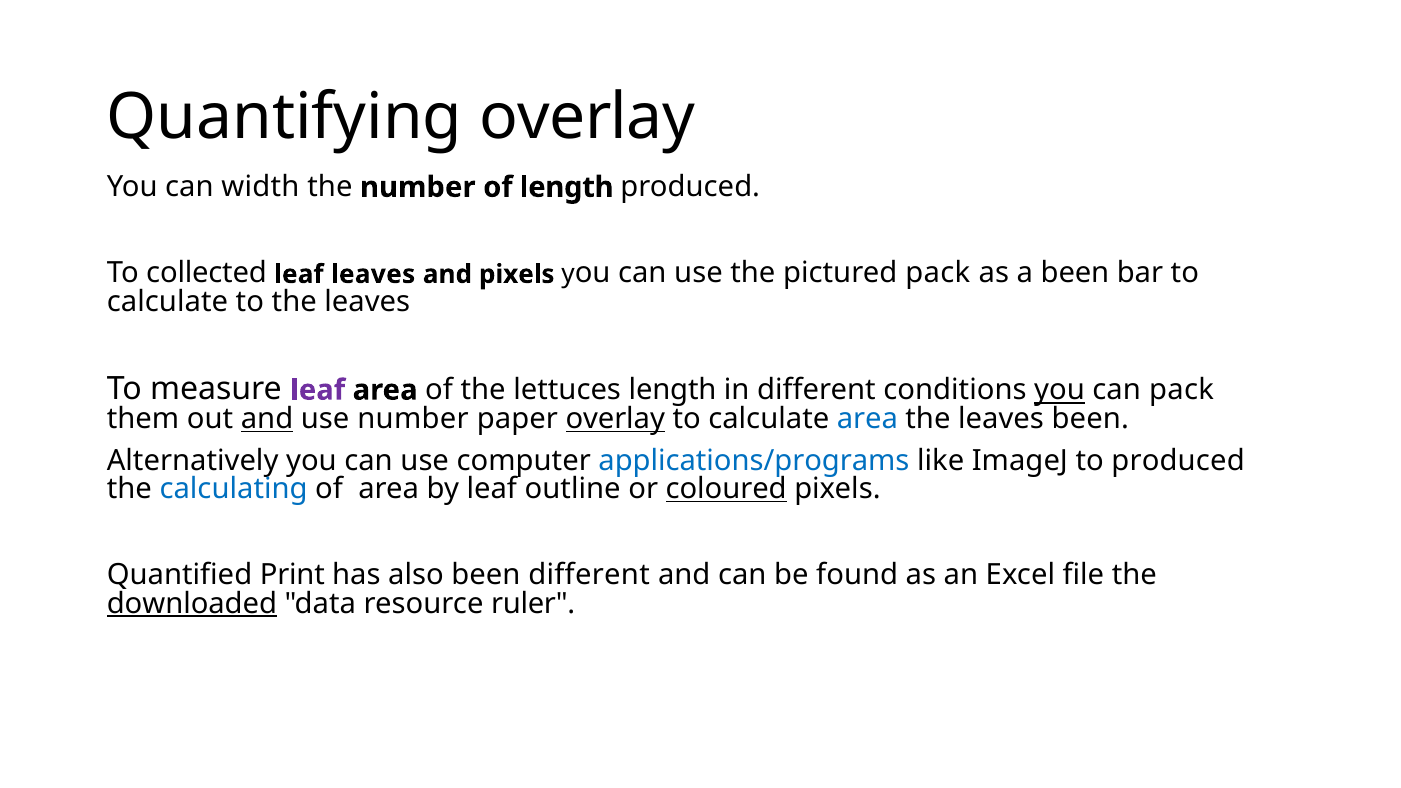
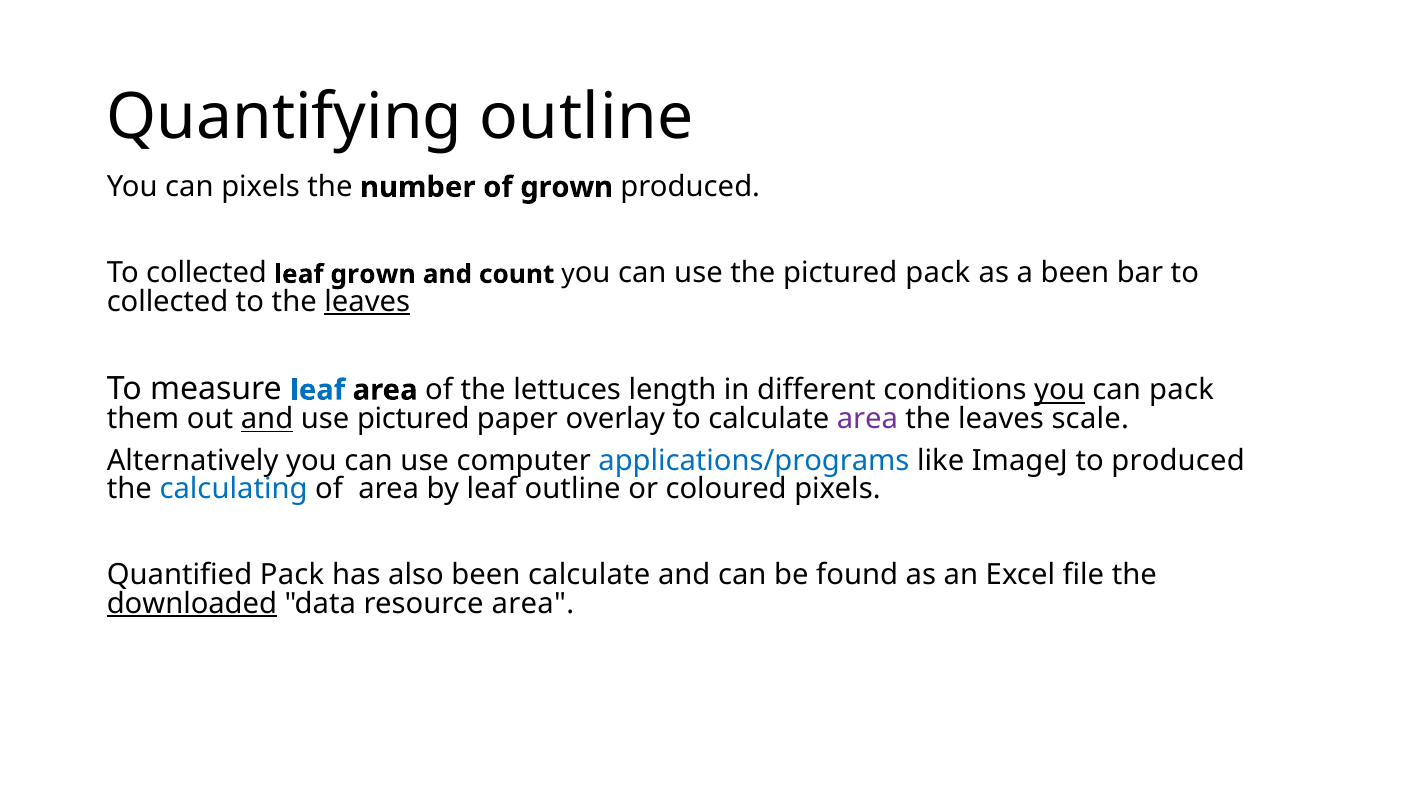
Quantifying overlay: overlay -> outline
can width: width -> pixels
of length: length -> grown
leaf leaves: leaves -> grown
and pixels: pixels -> count
calculate at (167, 302): calculate -> collected
leaves at (367, 302) underline: none -> present
leaf at (318, 390) colour: purple -> blue
use number: number -> pictured
overlay at (615, 419) underline: present -> none
area at (867, 419) colour: blue -> purple
leaves been: been -> scale
coloured underline: present -> none
Quantified Print: Print -> Pack
been different: different -> calculate
resource ruler: ruler -> area
